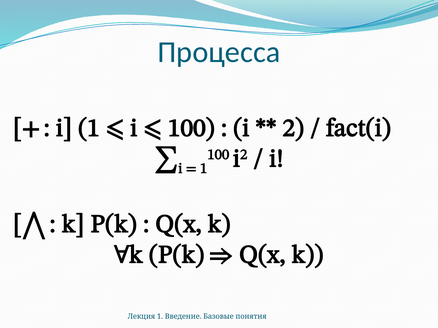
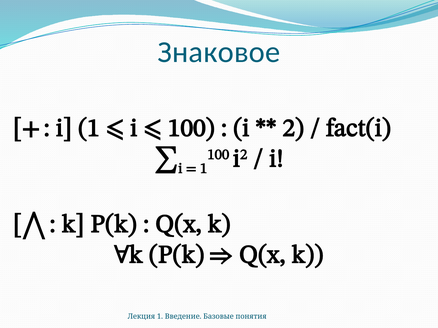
Процесса: Процесса -> Знаковое
